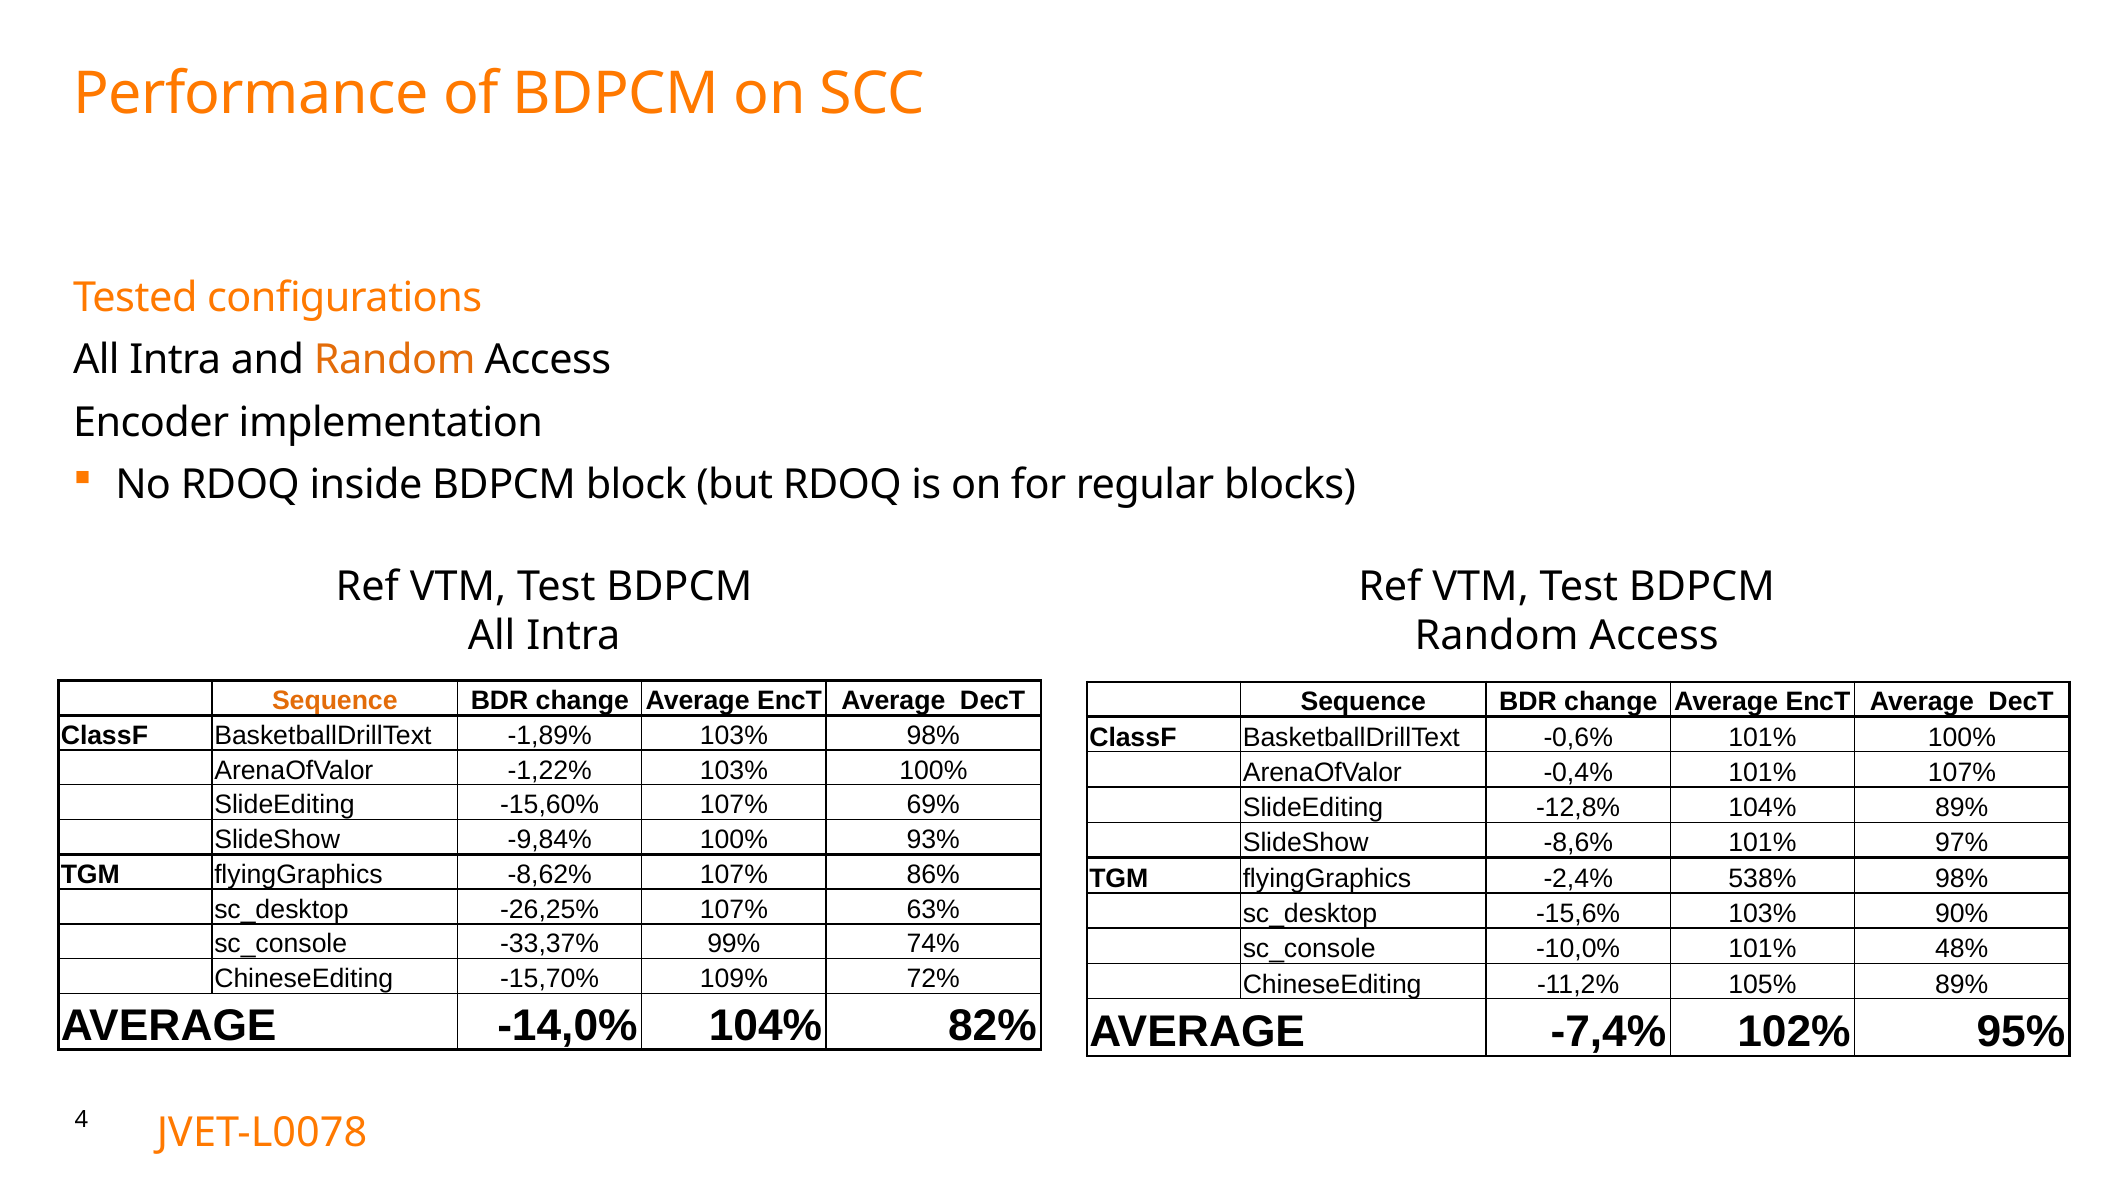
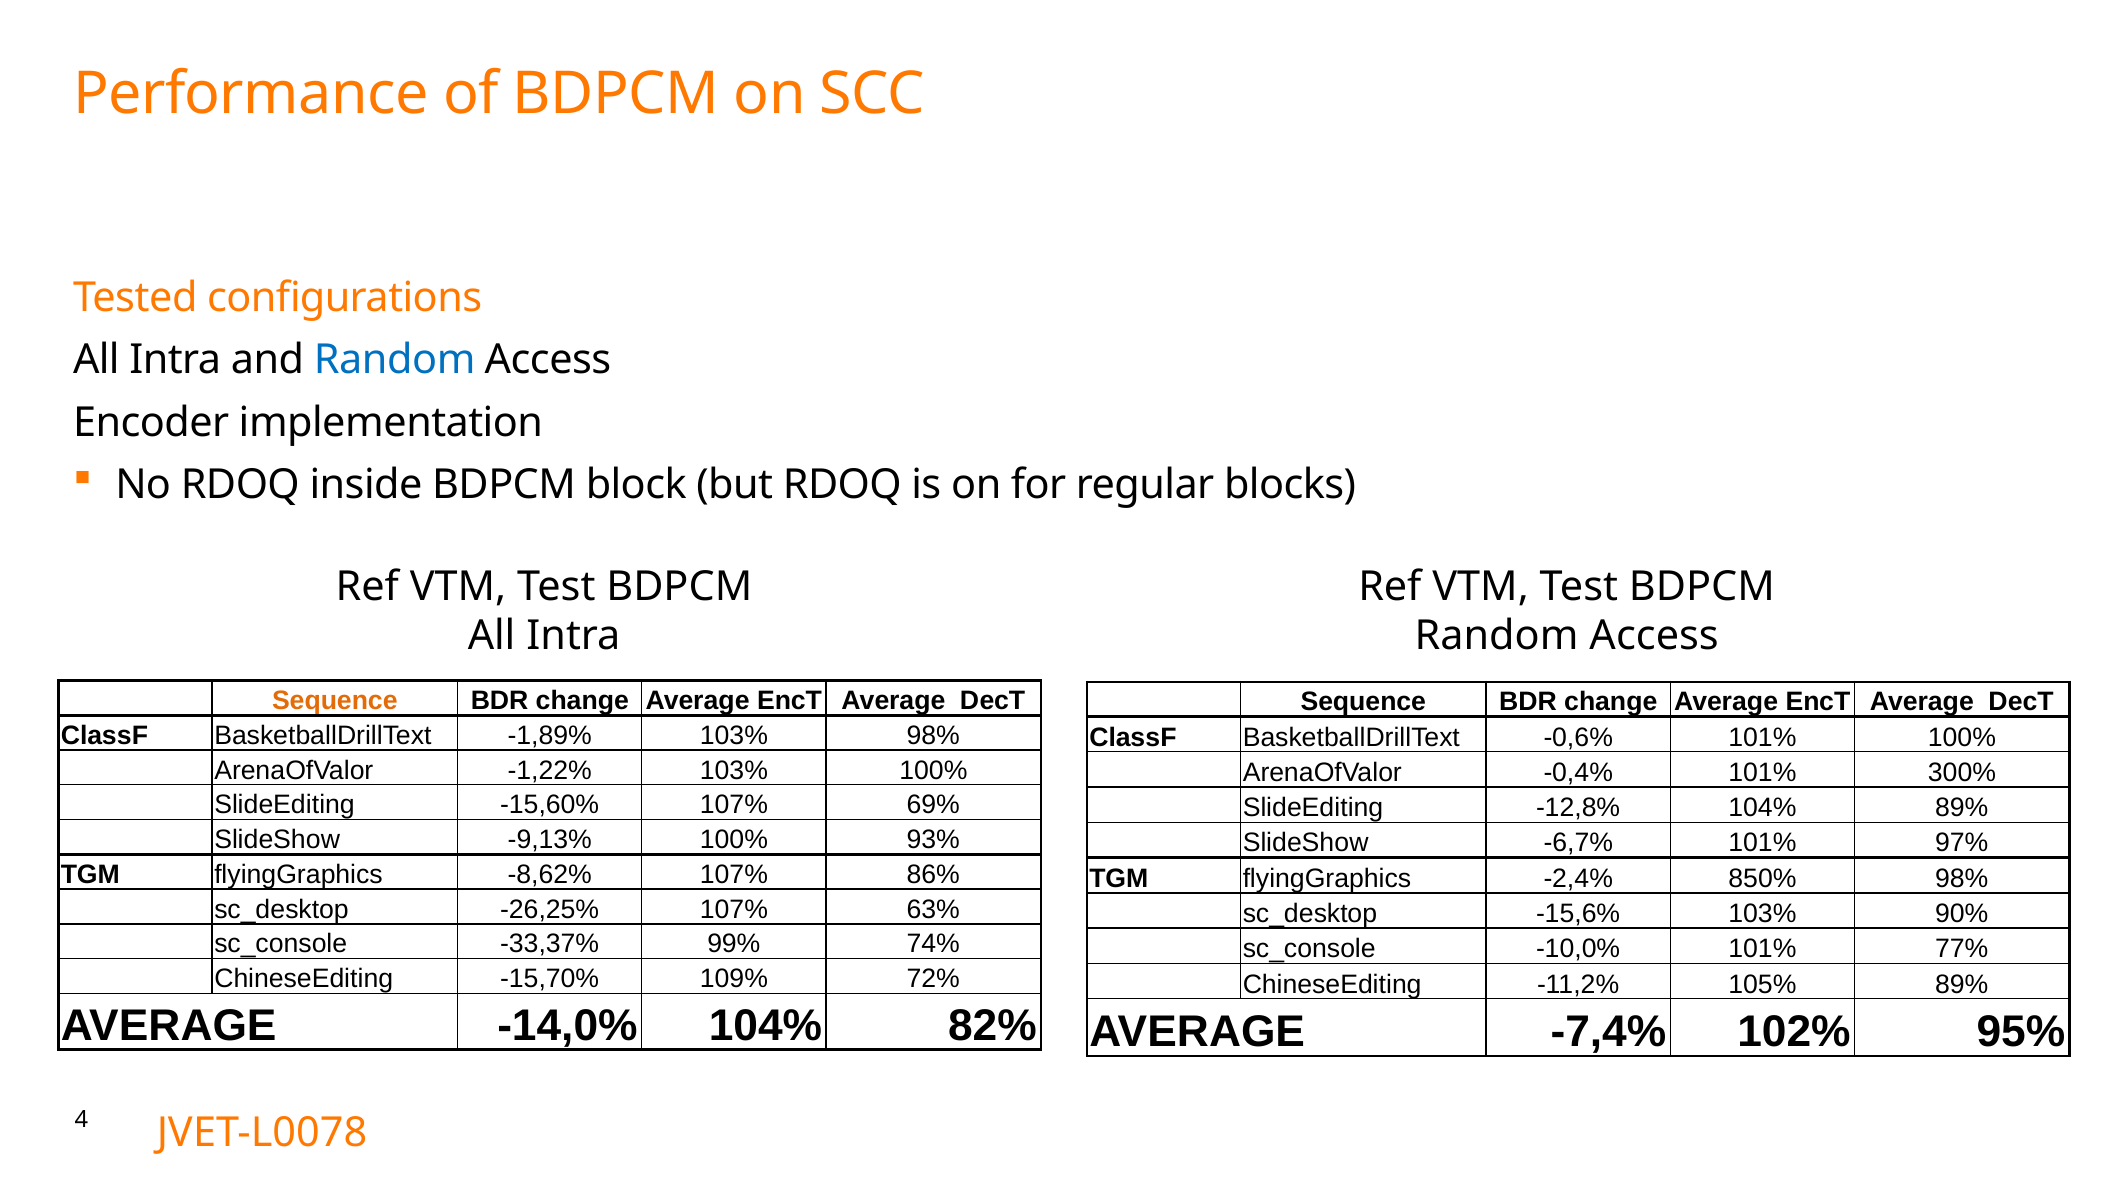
Random at (395, 360) colour: orange -> blue
101% 107%: 107% -> 300%
-9,84%: -9,84% -> -9,13%
-8,6%: -8,6% -> -6,7%
538%: 538% -> 850%
48%: 48% -> 77%
